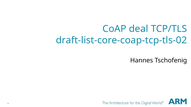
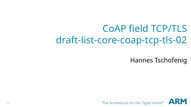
deal: deal -> field
